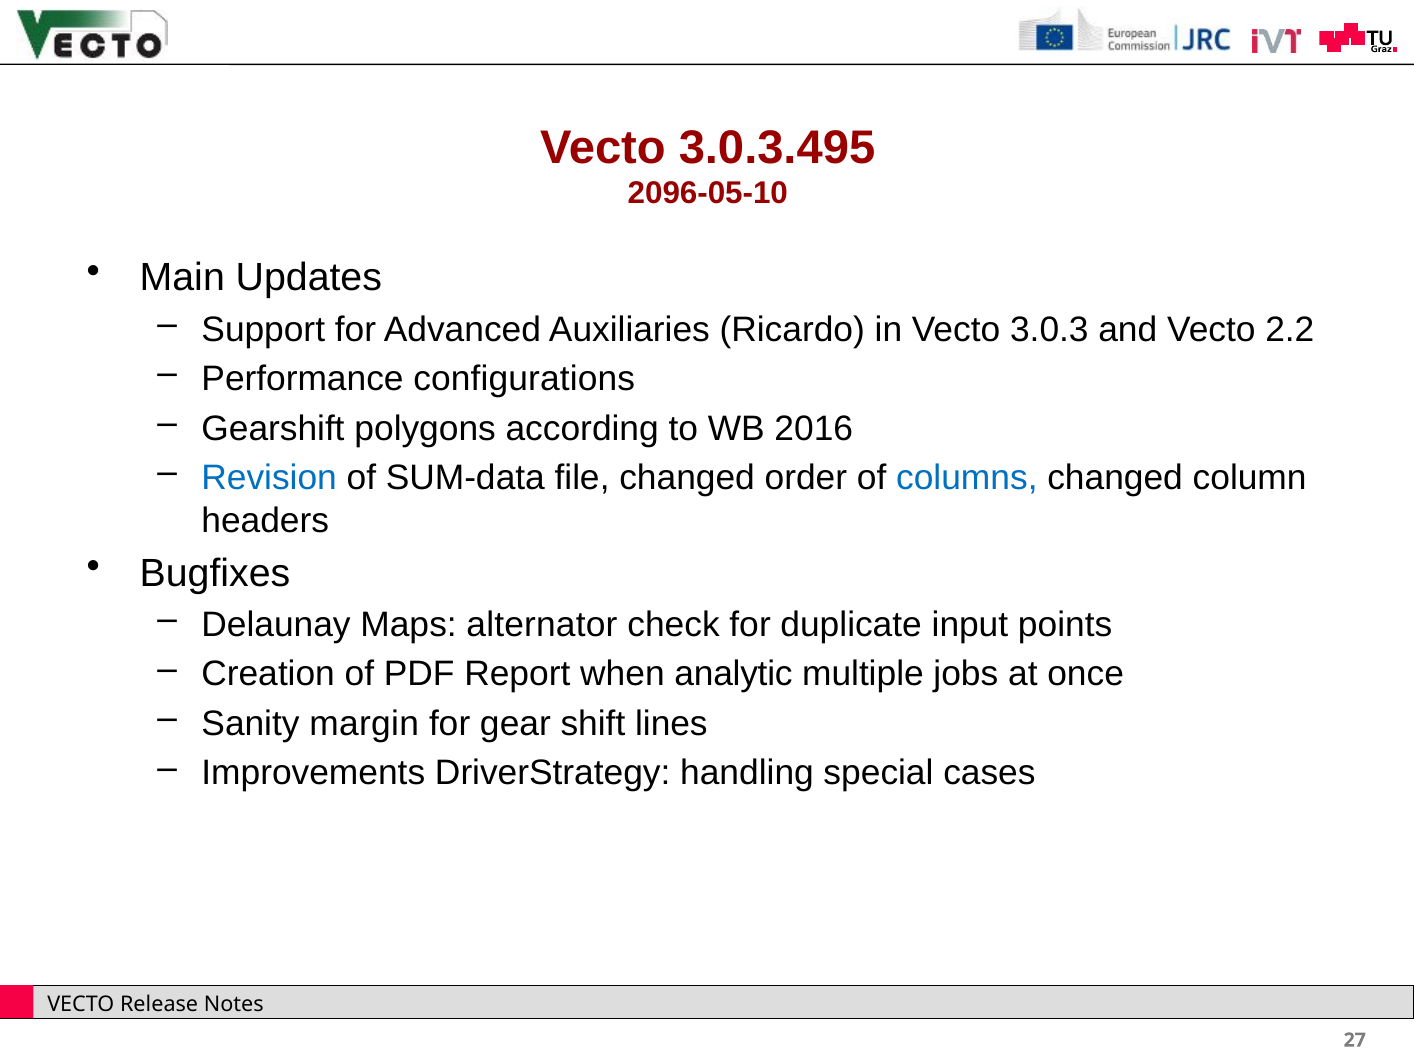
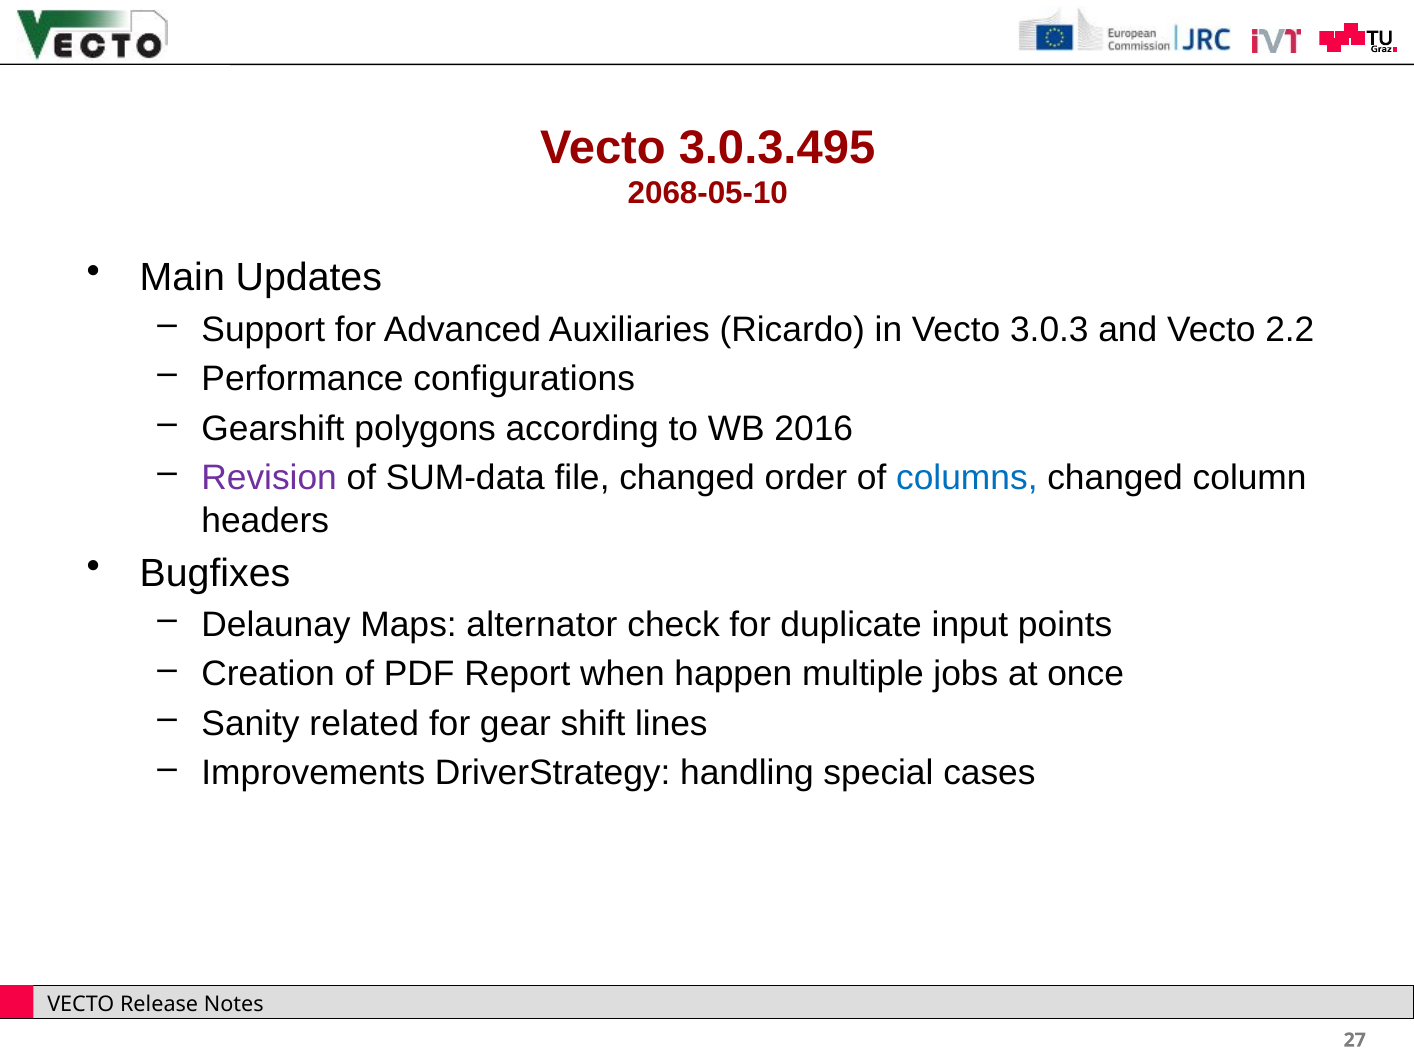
2096-05-10: 2096-05-10 -> 2068-05-10
Revision colour: blue -> purple
analytic: analytic -> happen
margin: margin -> related
